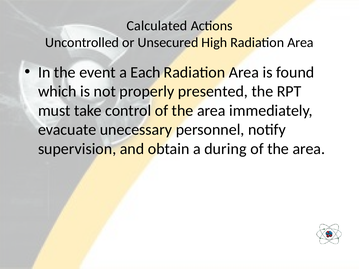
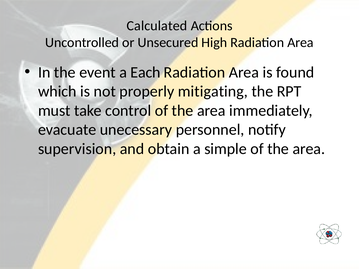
presented: presented -> mitigating
during: during -> simple
